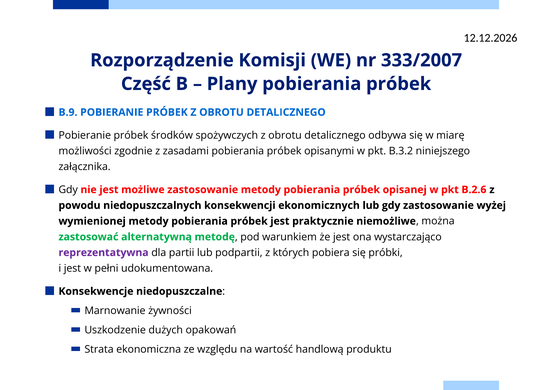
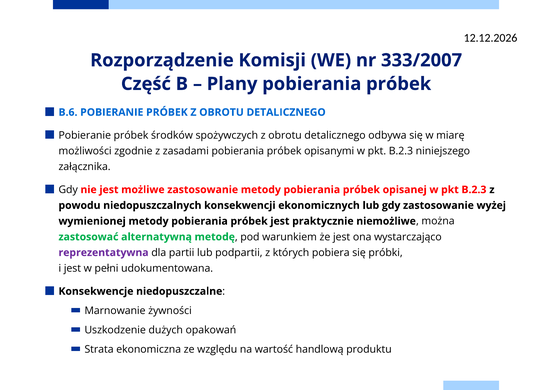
B.9: B.9 -> B.6
opisanymi w pkt B.3.2: B.3.2 -> B.2.3
opisanej w pkt B.2.6: B.2.6 -> B.2.3
